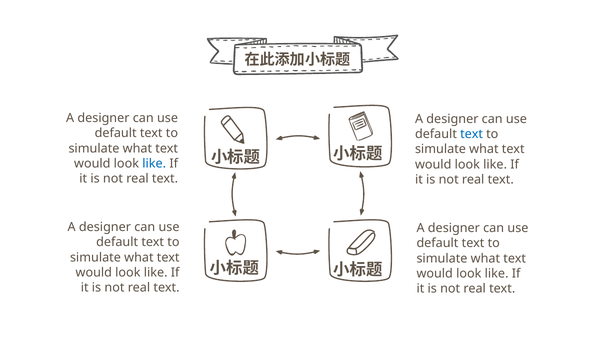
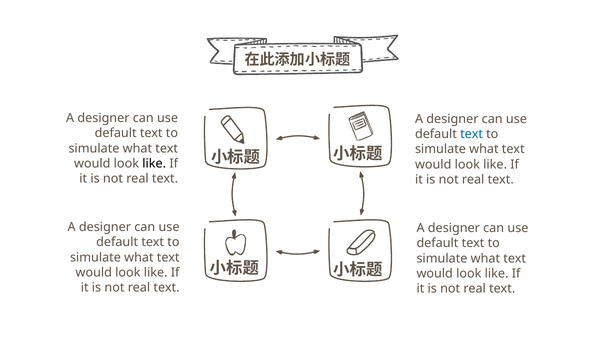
like at (154, 164) colour: blue -> black
